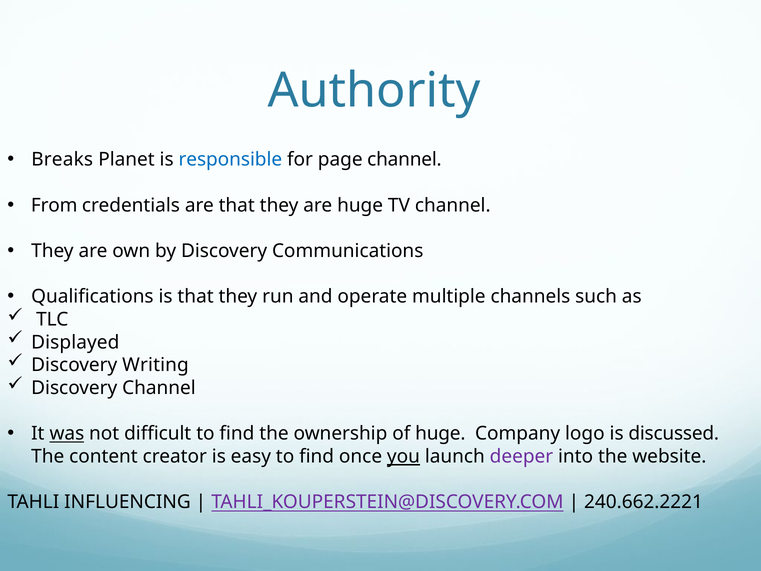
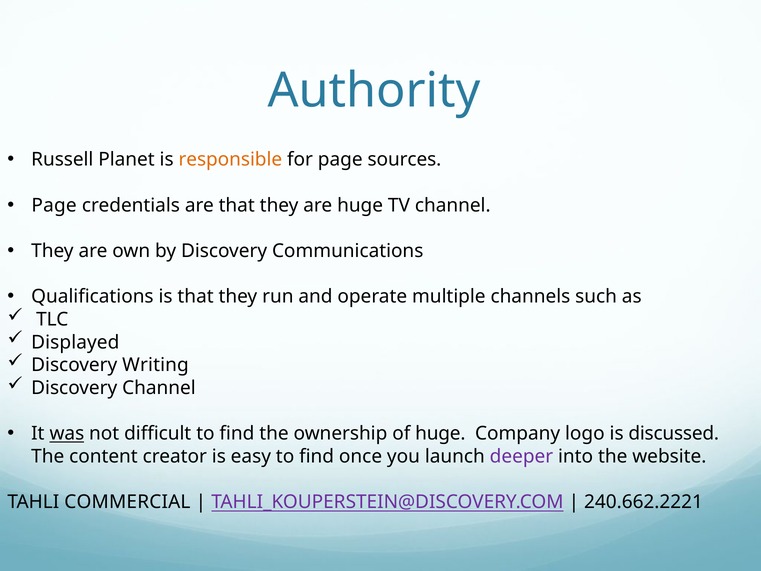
Breaks: Breaks -> Russell
responsible colour: blue -> orange
page channel: channel -> sources
From at (54, 205): From -> Page
you underline: present -> none
INFLUENCING: INFLUENCING -> COMMERCIAL
